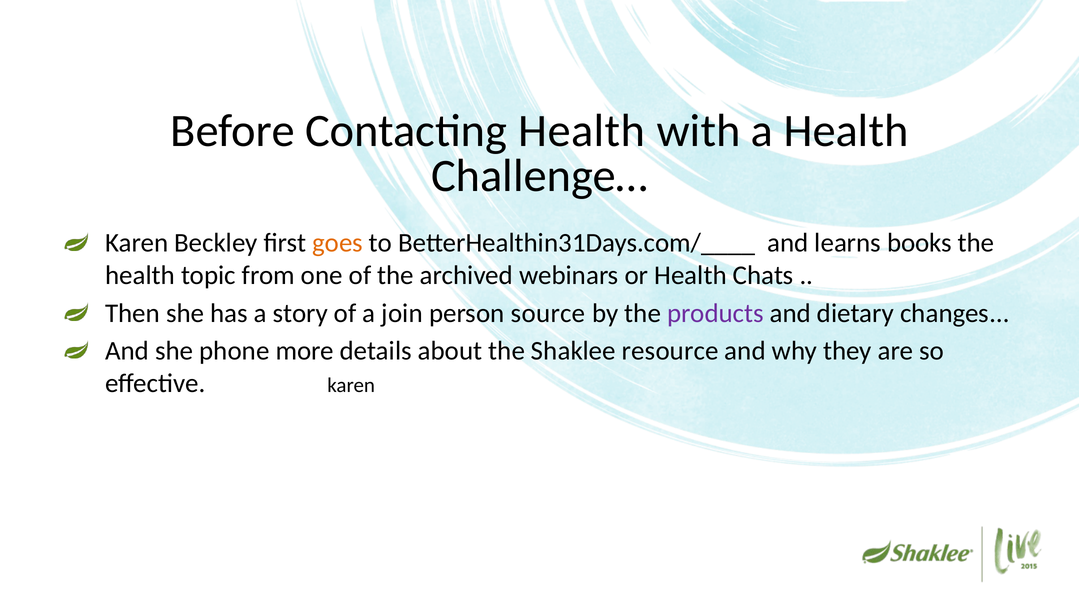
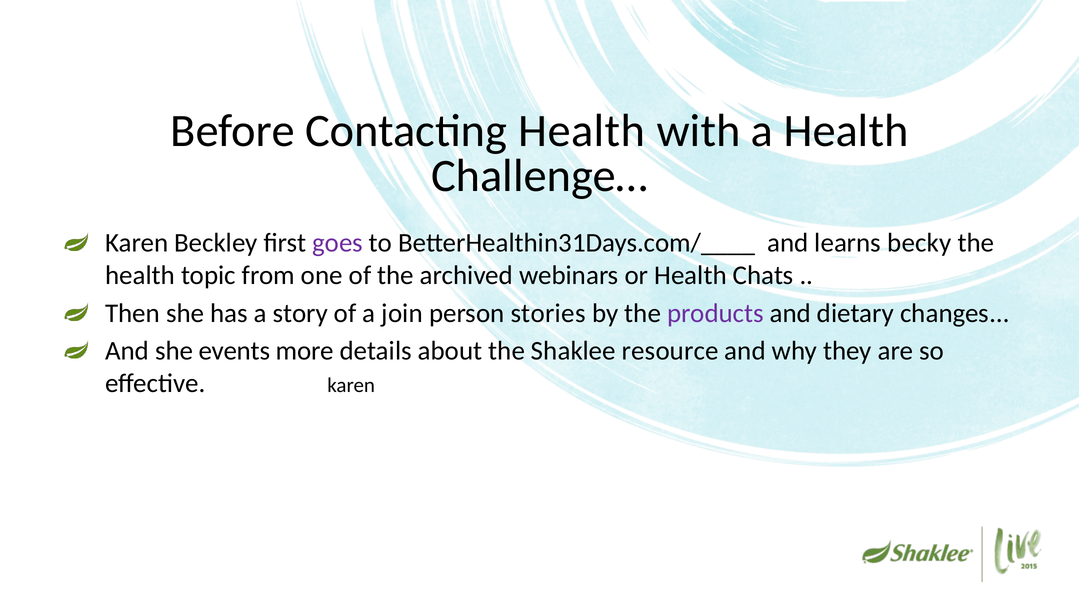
goes colour: orange -> purple
books: books -> becky
source: source -> stories
phone: phone -> events
